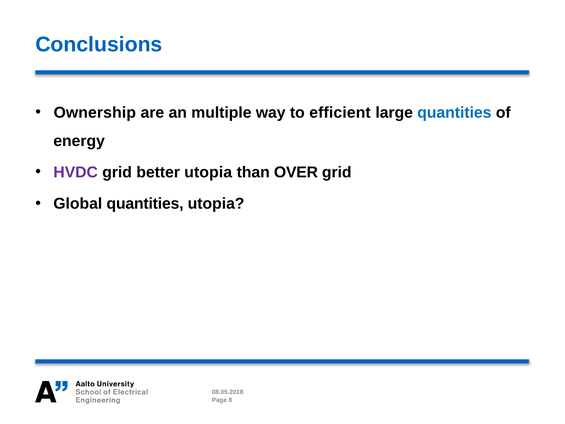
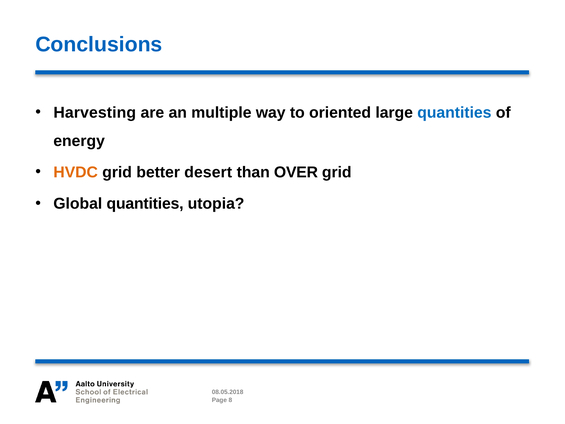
Ownership: Ownership -> Harvesting
efficient: efficient -> oriented
HVDC colour: purple -> orange
better utopia: utopia -> desert
